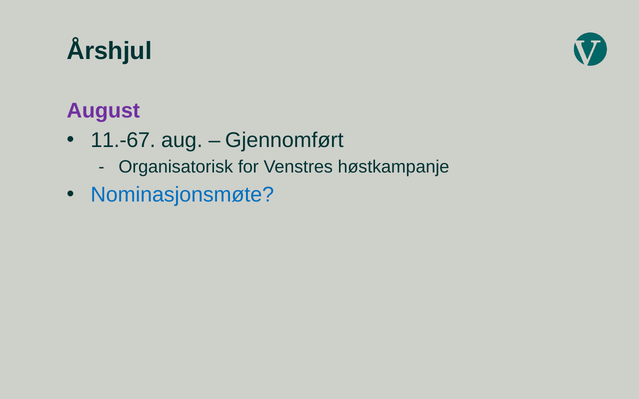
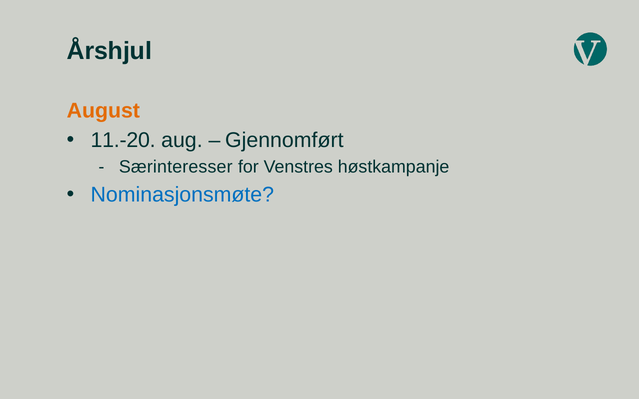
August colour: purple -> orange
11.-67: 11.-67 -> 11.-20
Organisatorisk: Organisatorisk -> Særinteresser
